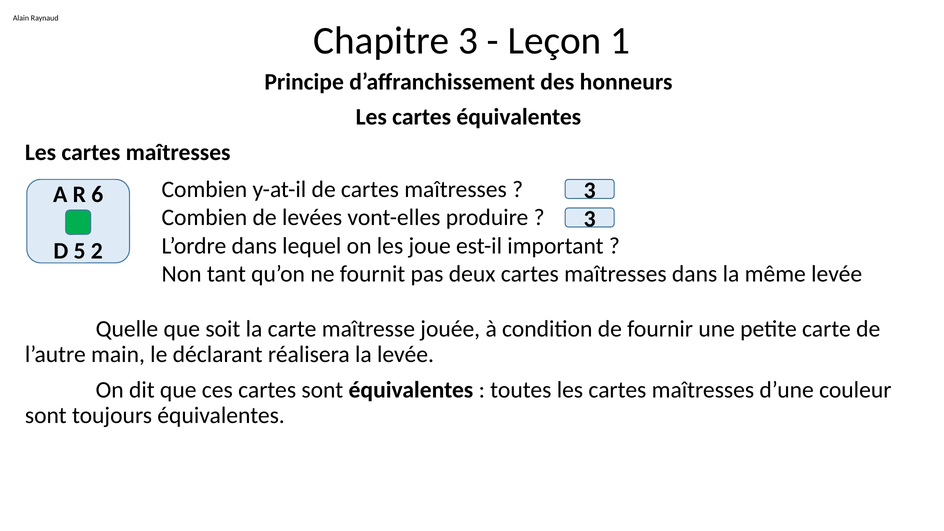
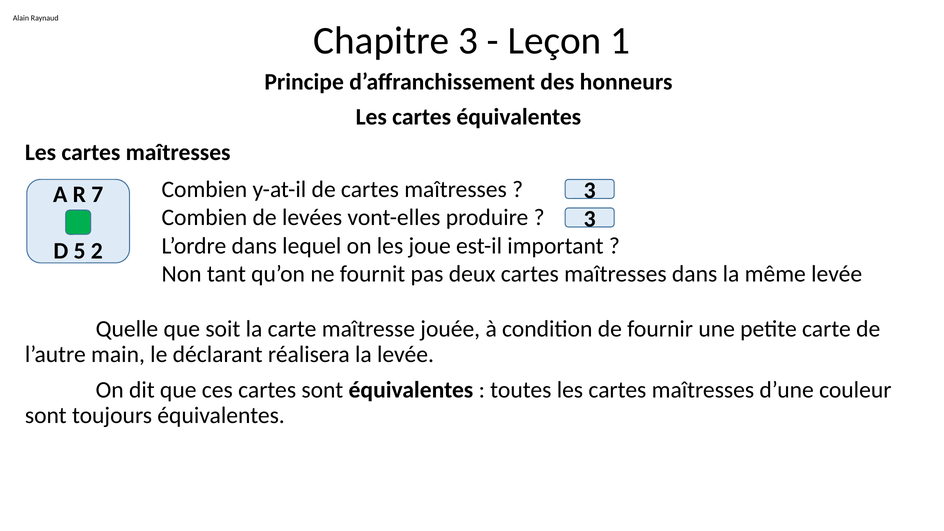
6: 6 -> 7
